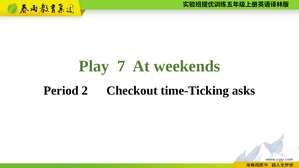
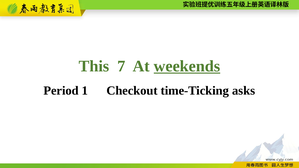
Play: Play -> This
weekends underline: none -> present
2: 2 -> 1
